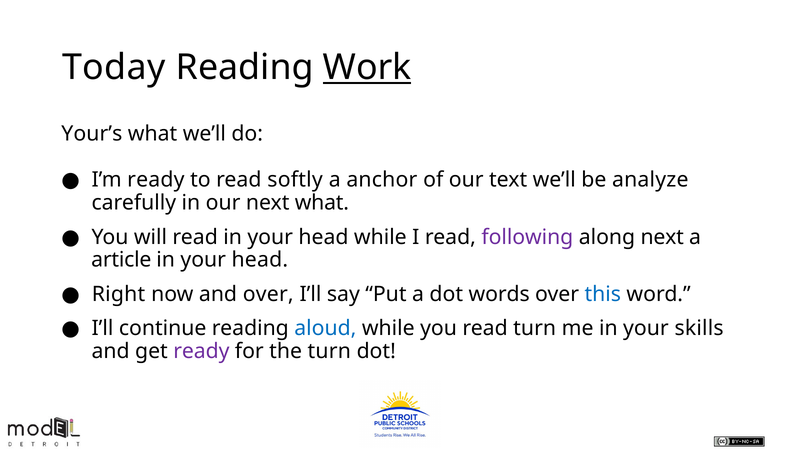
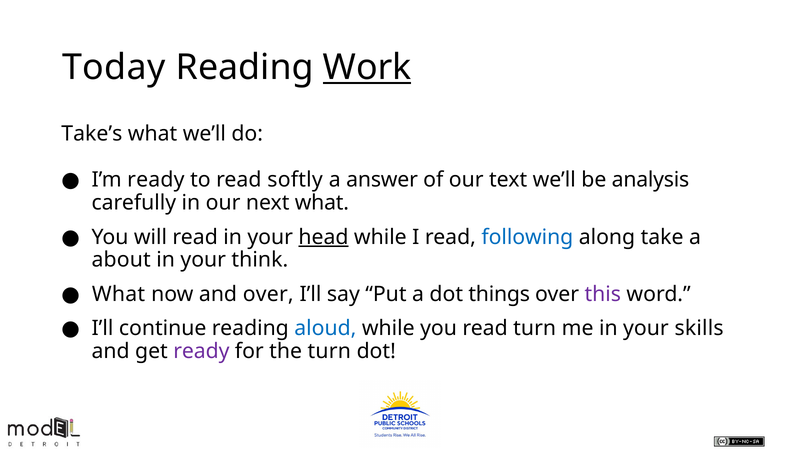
Your’s: Your’s -> Take’s
anchor: anchor -> answer
analyze: analyze -> analysis
head at (323, 237) underline: none -> present
following colour: purple -> blue
along next: next -> take
article: article -> about
head at (260, 260): head -> think
Right at (119, 294): Right -> What
words: words -> things
this colour: blue -> purple
